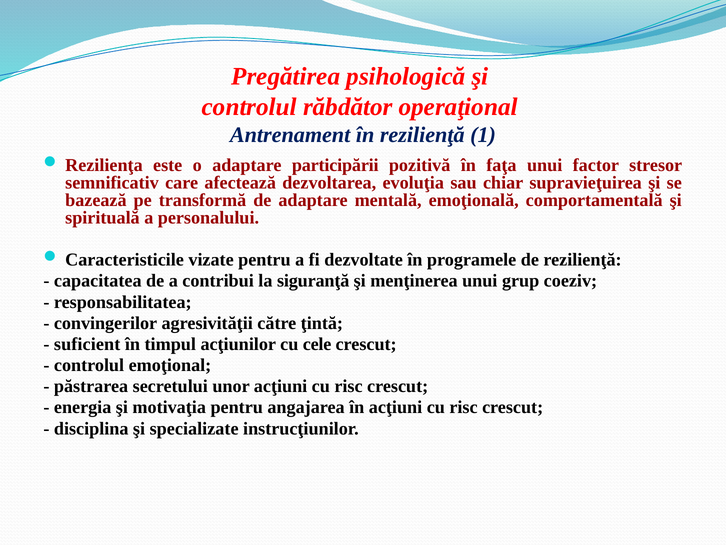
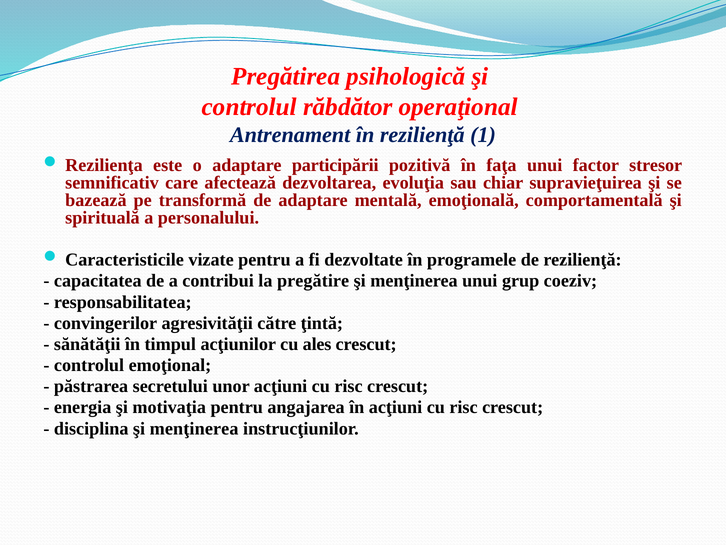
siguranţă: siguranţă -> pregătire
suficient: suficient -> sănătăţii
cele: cele -> ales
disciplina şi specializate: specializate -> menţinerea
